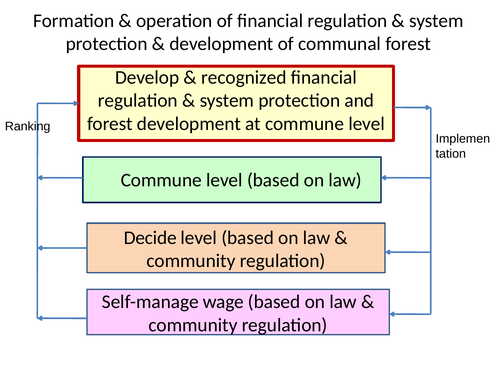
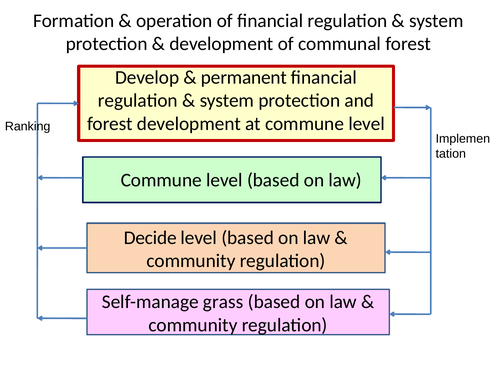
recognized: recognized -> permanent
wage: wage -> grass
